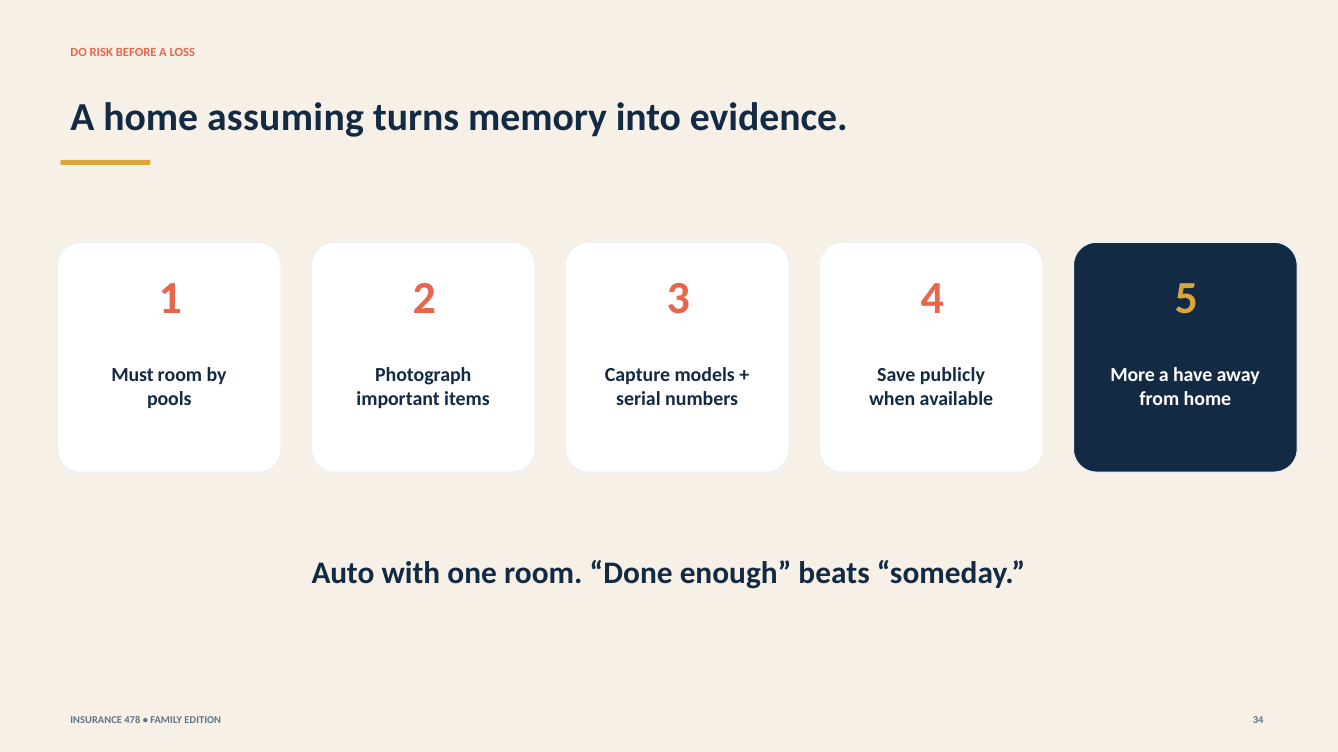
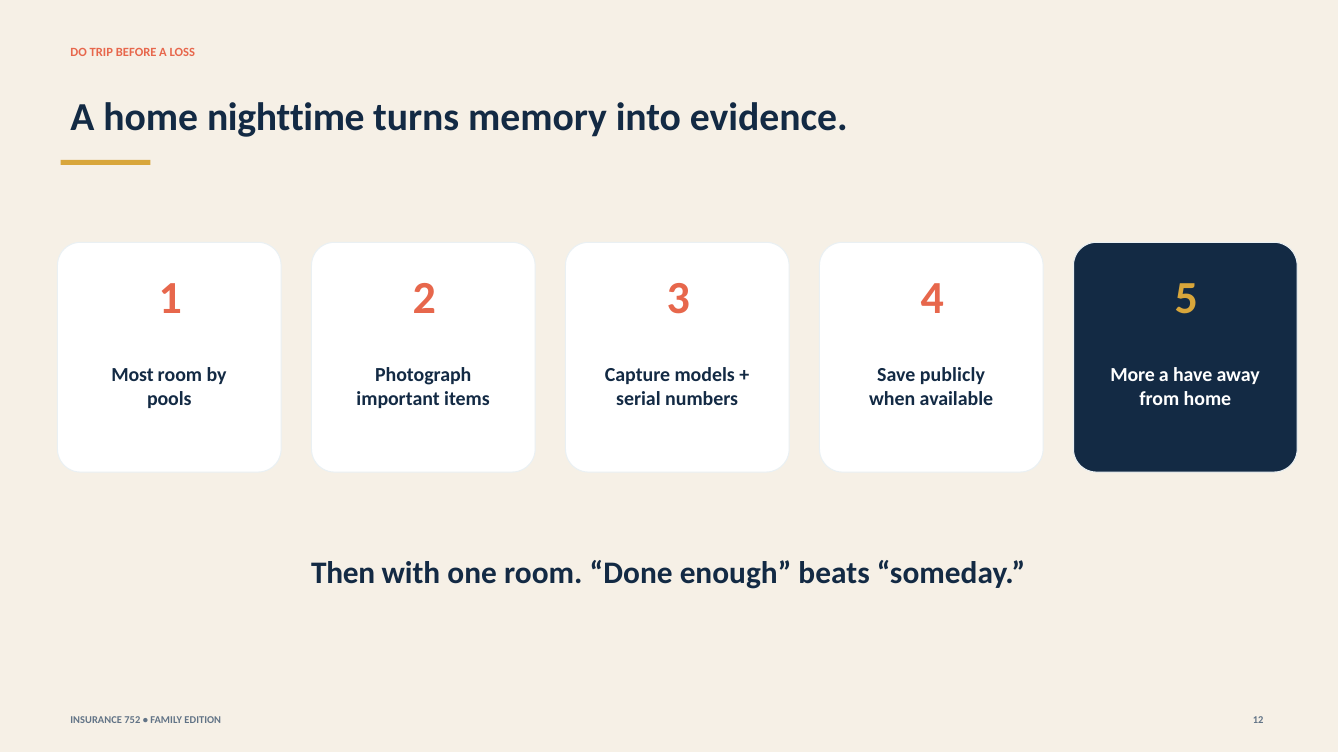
RISK: RISK -> TRIP
assuming: assuming -> nighttime
Must: Must -> Most
Auto: Auto -> Then
478: 478 -> 752
34: 34 -> 12
